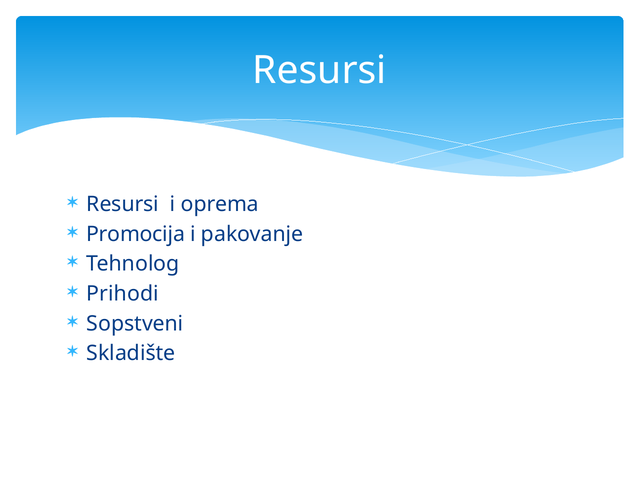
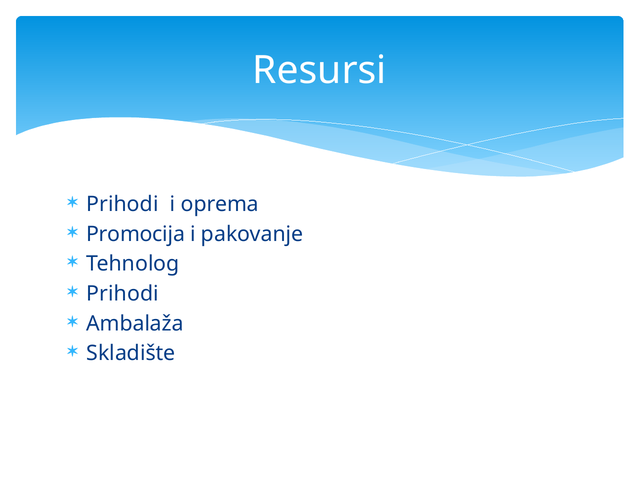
Resursi at (123, 204): Resursi -> Prihodi
Sopstveni: Sopstveni -> Ambalaža
